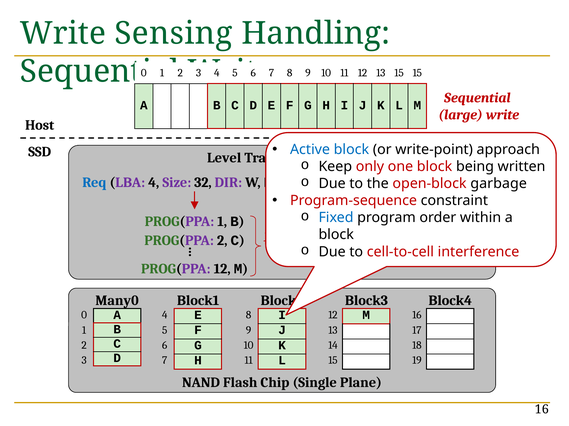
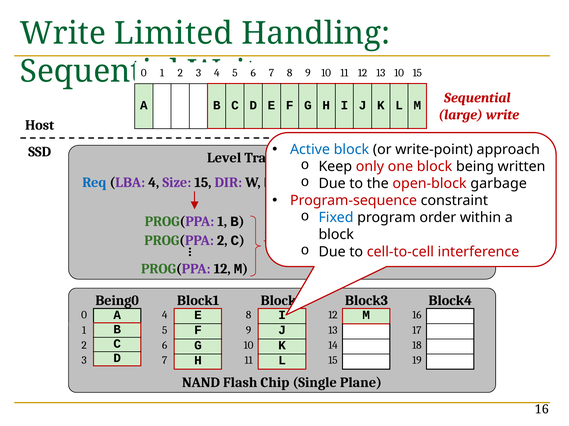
Sensing: Sensing -> Limited
13 15: 15 -> 10
Size 32: 32 -> 15
Many0: Many0 -> Being0
